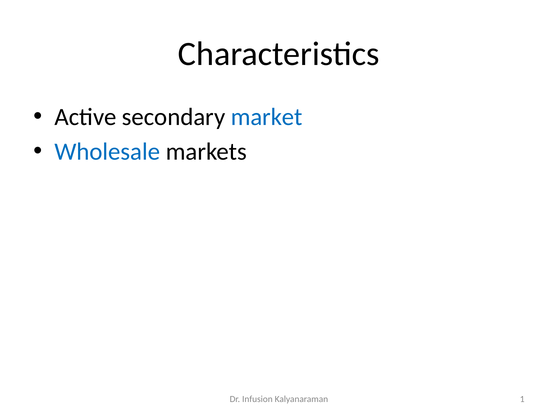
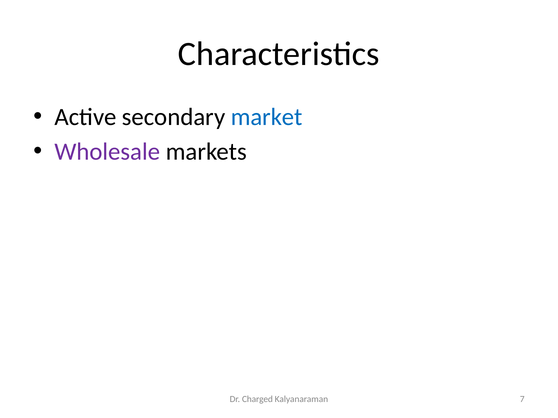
Wholesale colour: blue -> purple
Infusion: Infusion -> Charged
1: 1 -> 7
